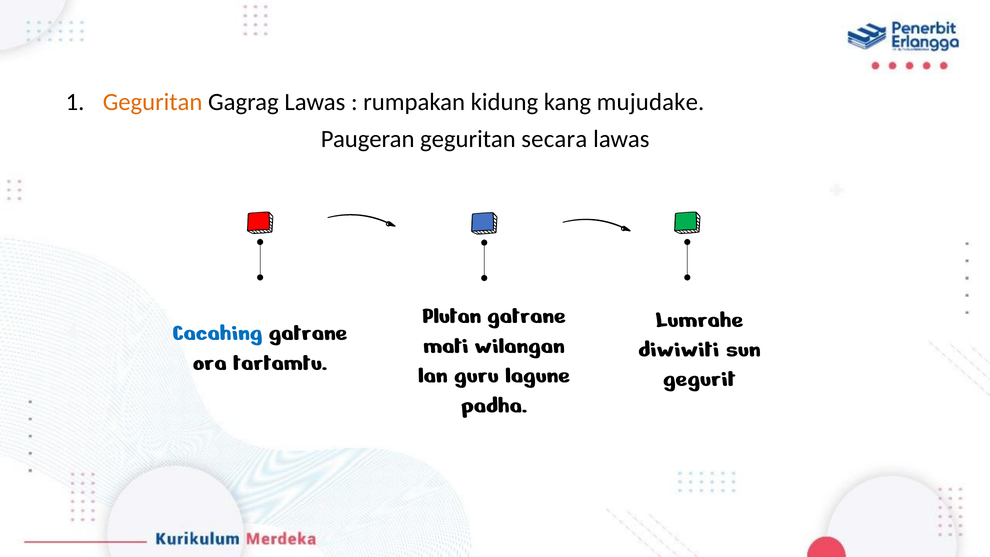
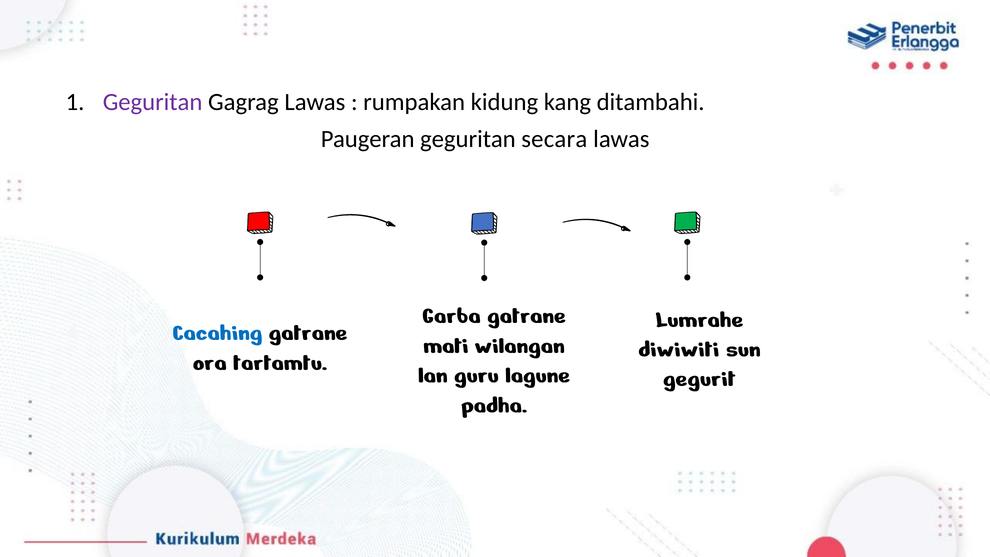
Geguritan at (153, 102) colour: orange -> purple
mujudake: mujudake -> ditambahi
Plutan: Plutan -> Garba
